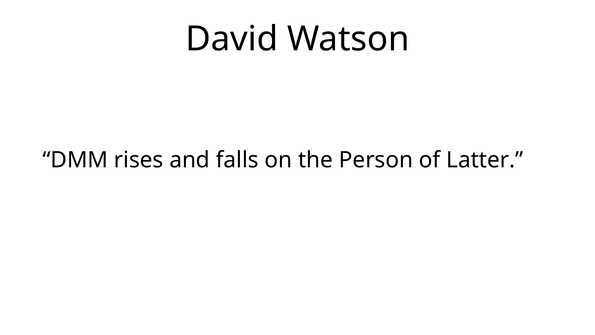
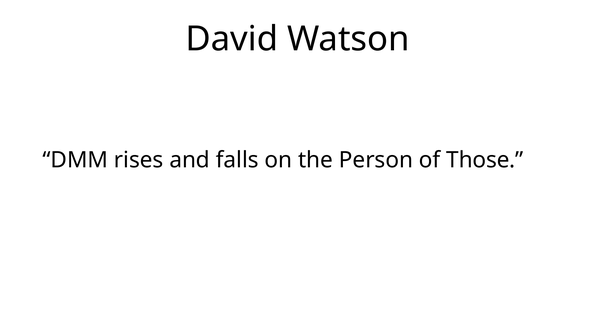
Latter: Latter -> Those
